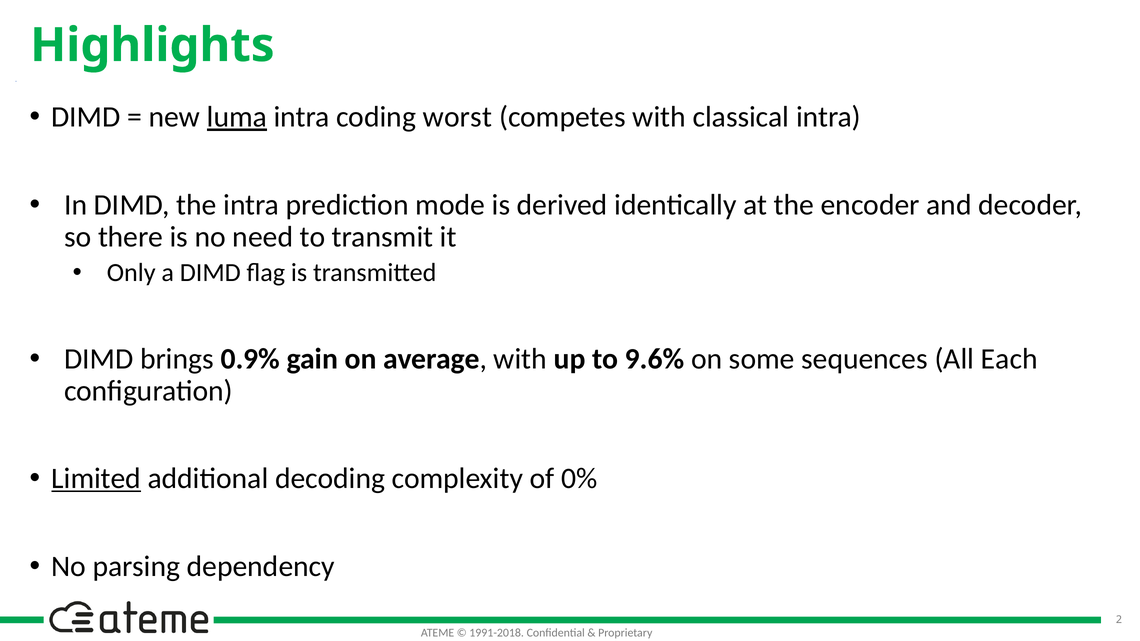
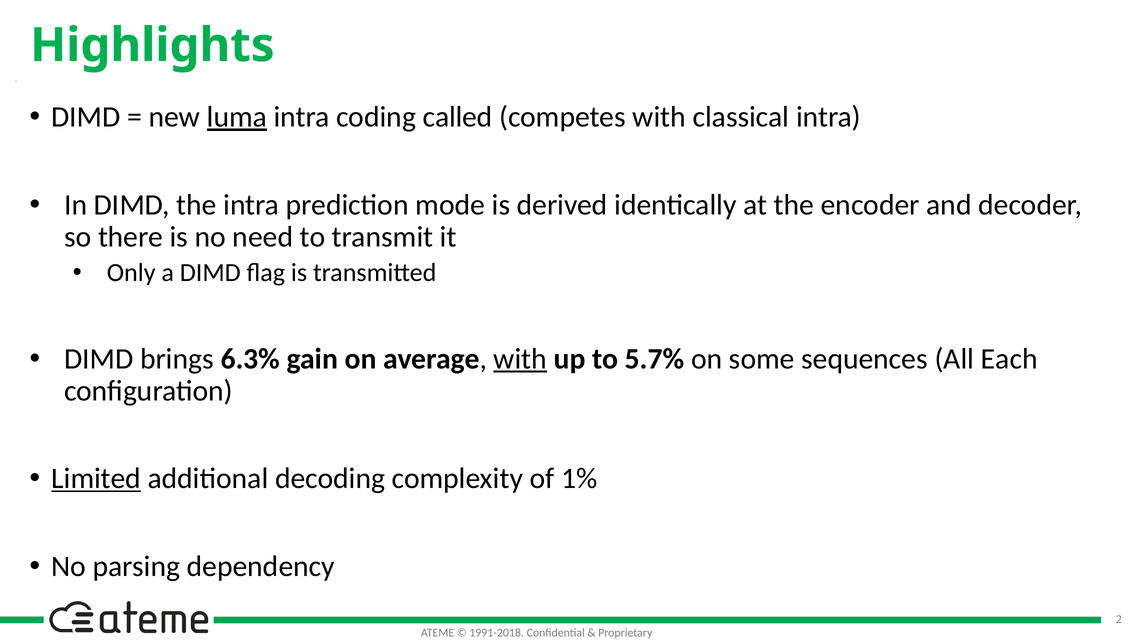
worst: worst -> called
0.9%: 0.9% -> 6.3%
with at (520, 359) underline: none -> present
9.6%: 9.6% -> 5.7%
0%: 0% -> 1%
